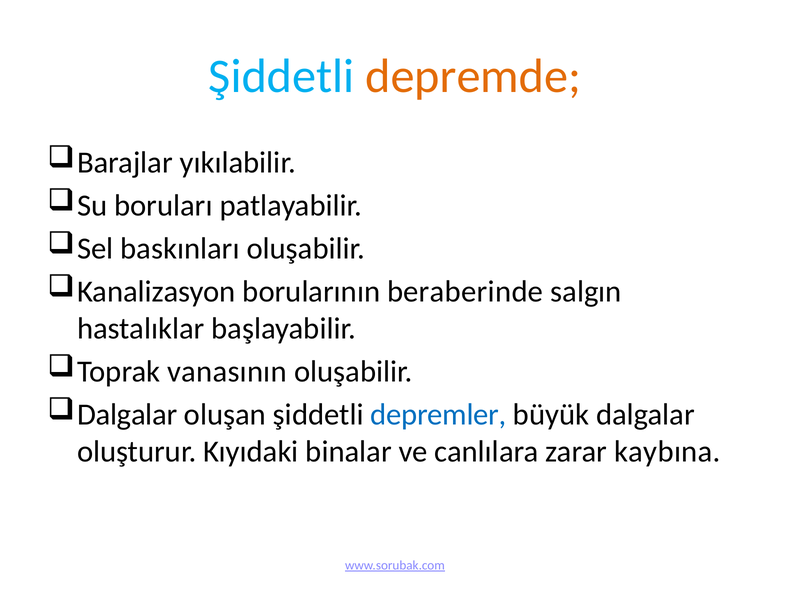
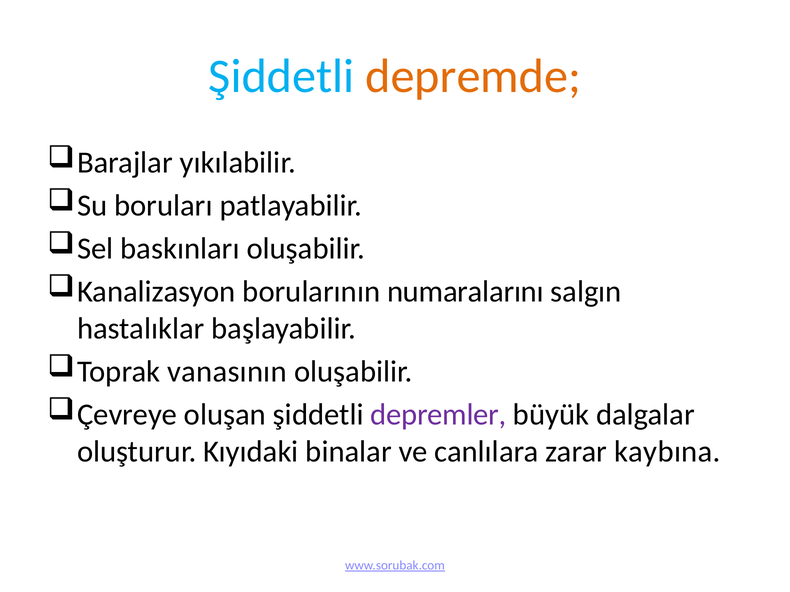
beraberinde: beraberinde -> numaralarını
Dalgalar at (127, 415): Dalgalar -> Çevreye
depremler colour: blue -> purple
